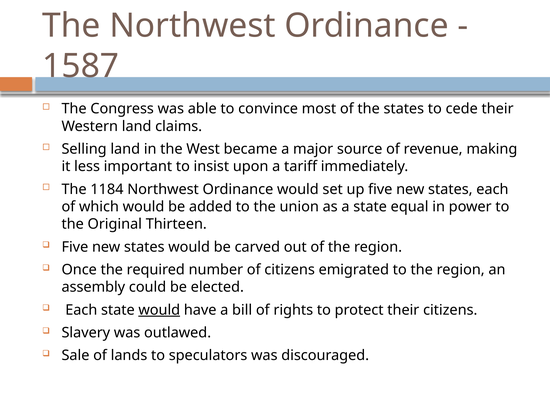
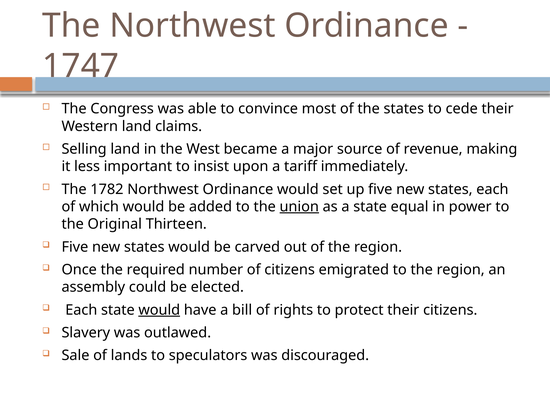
1587: 1587 -> 1747
1184: 1184 -> 1782
union underline: none -> present
